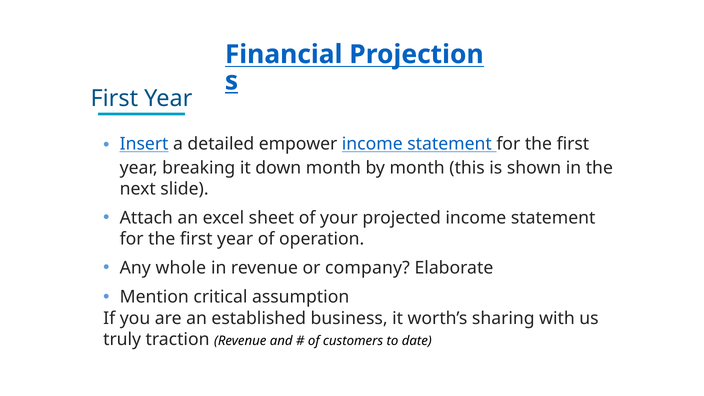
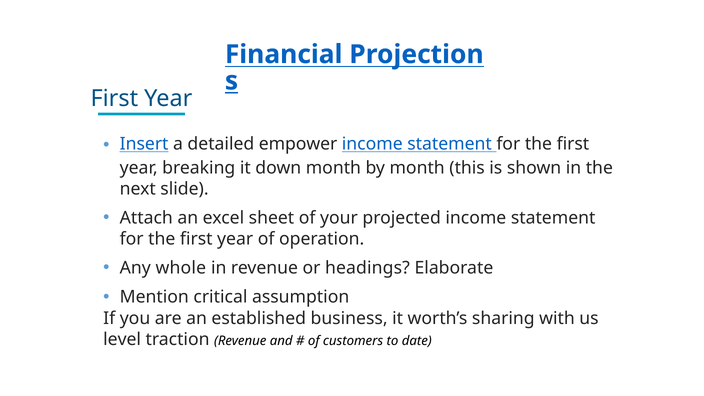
company: company -> headings
truly: truly -> level
